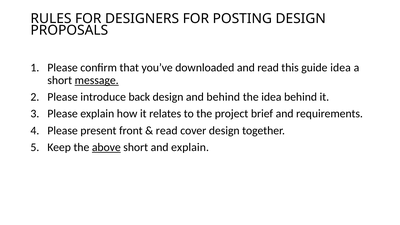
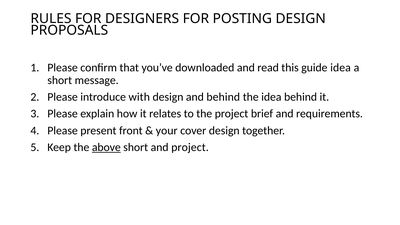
message underline: present -> none
back: back -> with
read at (167, 131): read -> your
and explain: explain -> project
